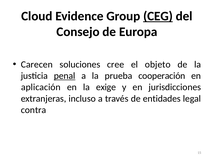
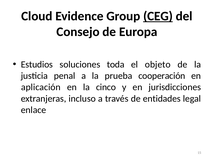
Carecen: Carecen -> Estudios
cree: cree -> toda
penal underline: present -> none
exige: exige -> cinco
contra: contra -> enlace
